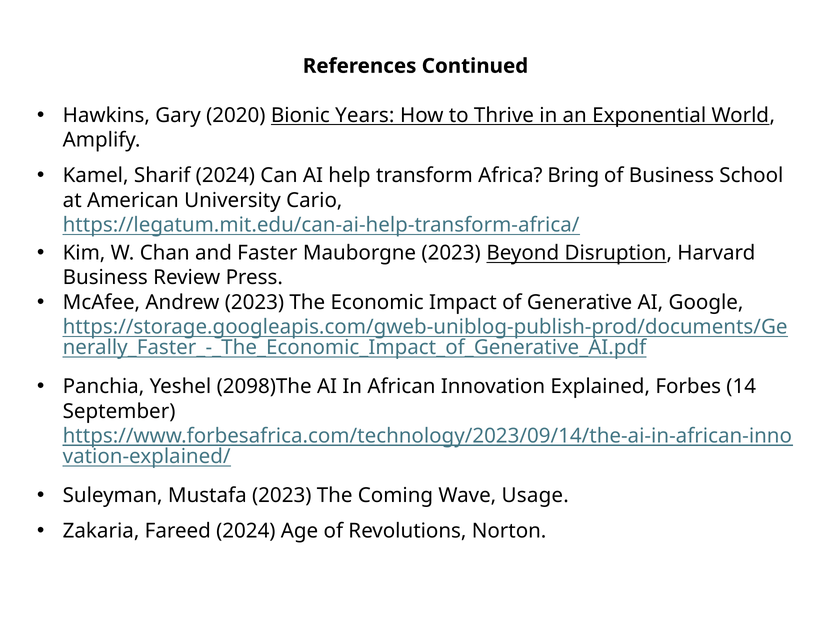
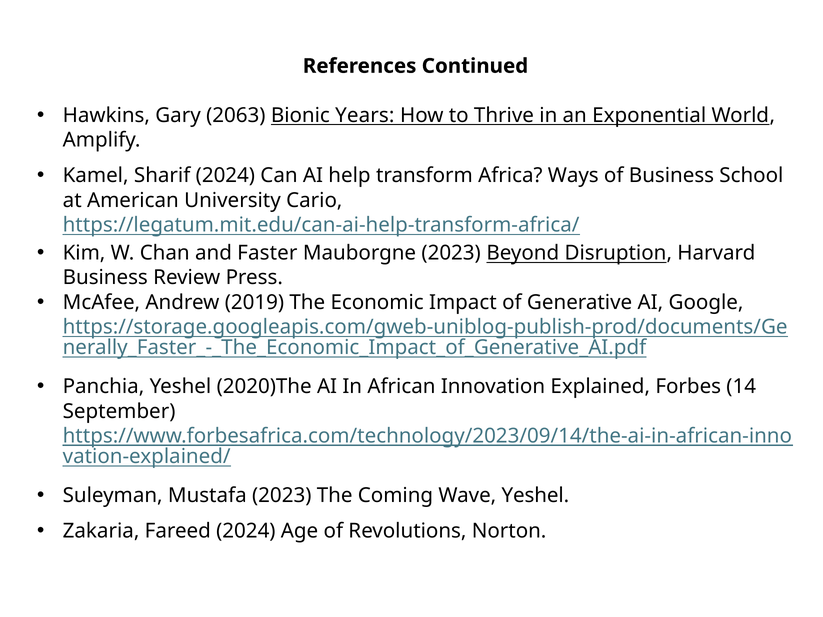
2020: 2020 -> 2063
Bring: Bring -> Ways
Andrew 2023: 2023 -> 2019
2098)The: 2098)The -> 2020)The
Wave Usage: Usage -> Yeshel
